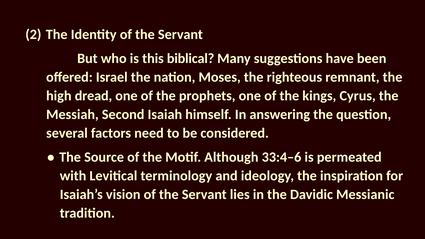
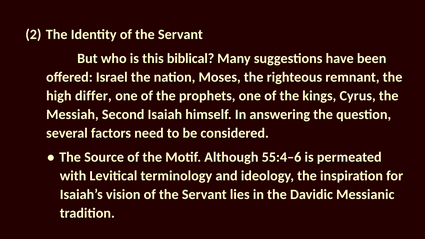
dread: dread -> differ
33:4–6: 33:4–6 -> 55:4–6
